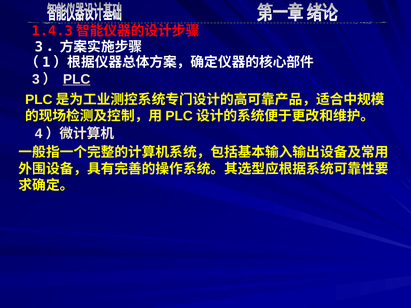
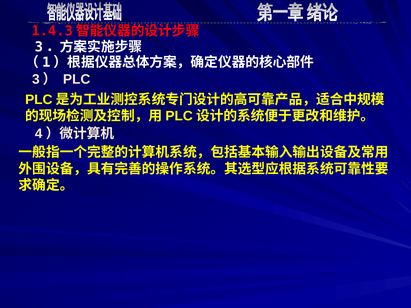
PLC underline: present -> none
